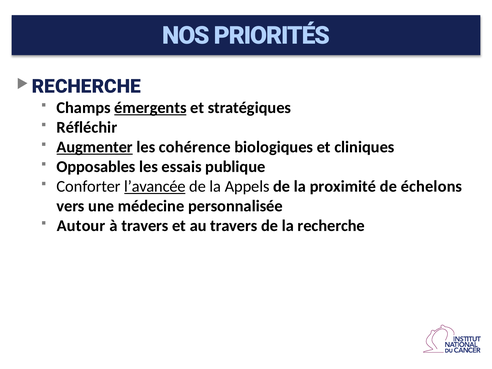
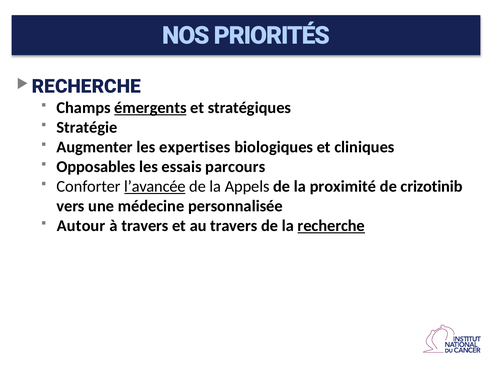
Réfléchir: Réfléchir -> Stratégie
Augmenter underline: present -> none
cohérence: cohérence -> expertises
publique: publique -> parcours
échelons: échelons -> crizotinib
recherche underline: none -> present
